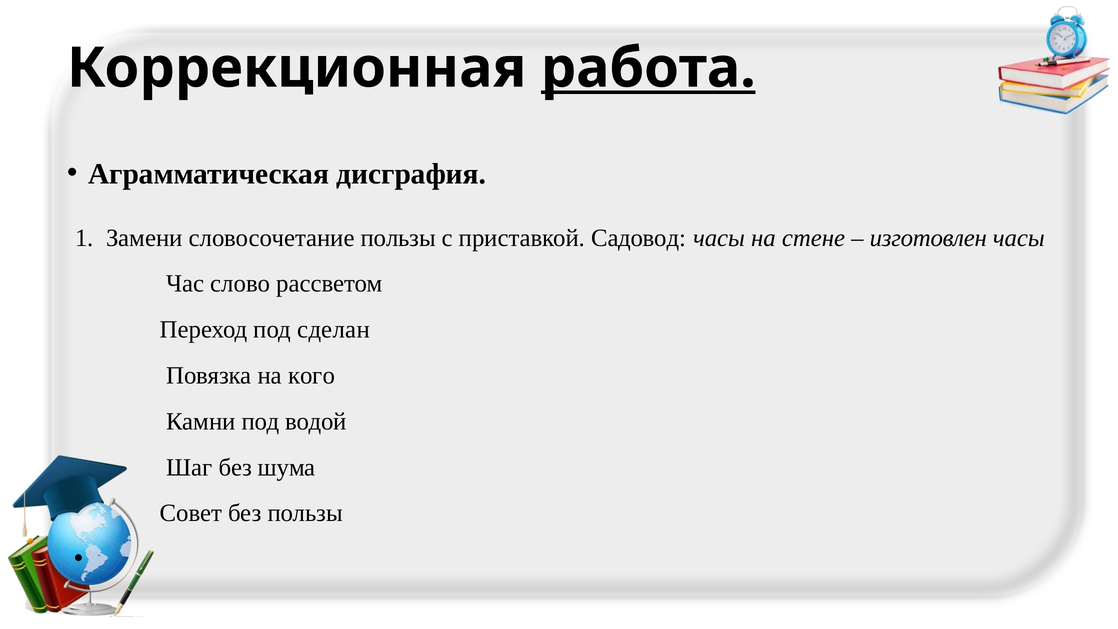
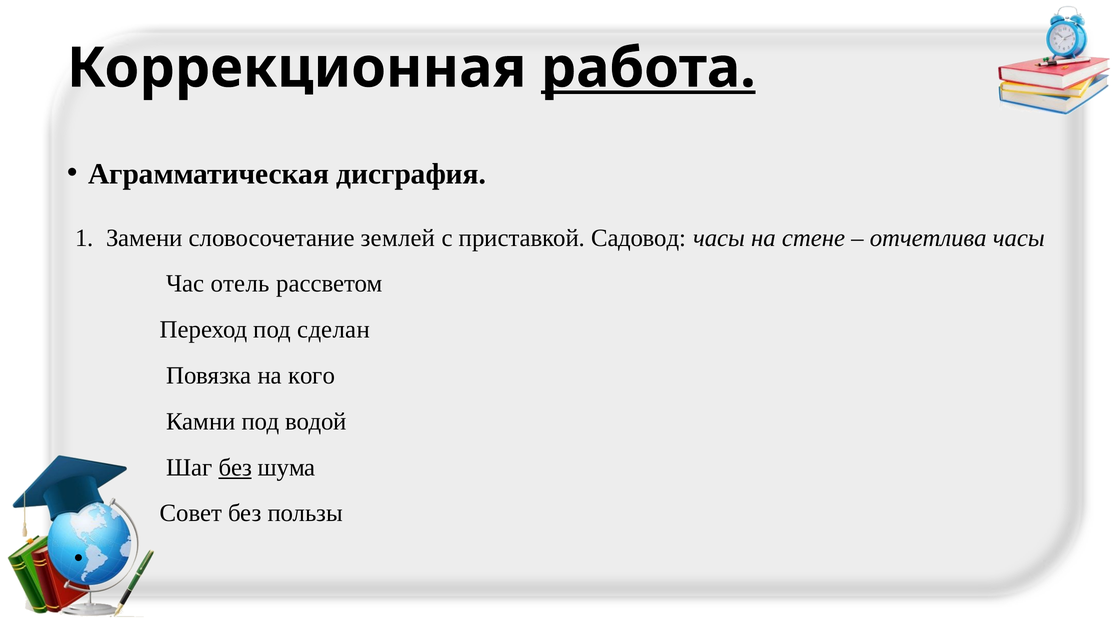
словосочетание пользы: пользы -> землей
изготовлен: изготовлен -> отчетлива
слово: слово -> отель
без at (235, 467) underline: none -> present
